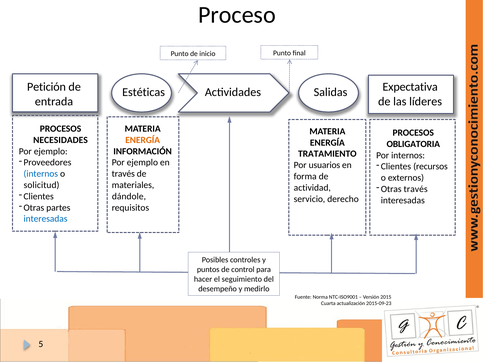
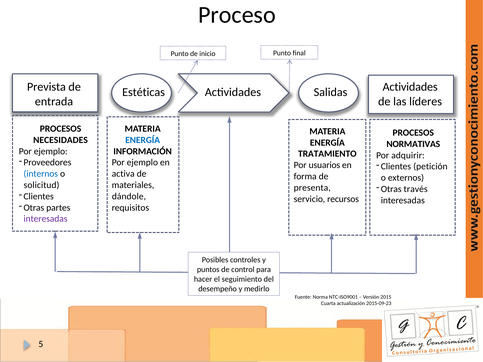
Petición: Petición -> Prevista
Expectativa at (410, 87): Expectativa -> Actividades
ENERGÍA at (143, 140) colour: orange -> blue
OBLIGATORIA: OBLIGATORIA -> NORMATIVAS
Por internos: internos -> adquirir
recursos: recursos -> petición
través at (123, 174): través -> activa
actividad: actividad -> presenta
derecho: derecho -> recursos
interesadas at (45, 219) colour: blue -> purple
